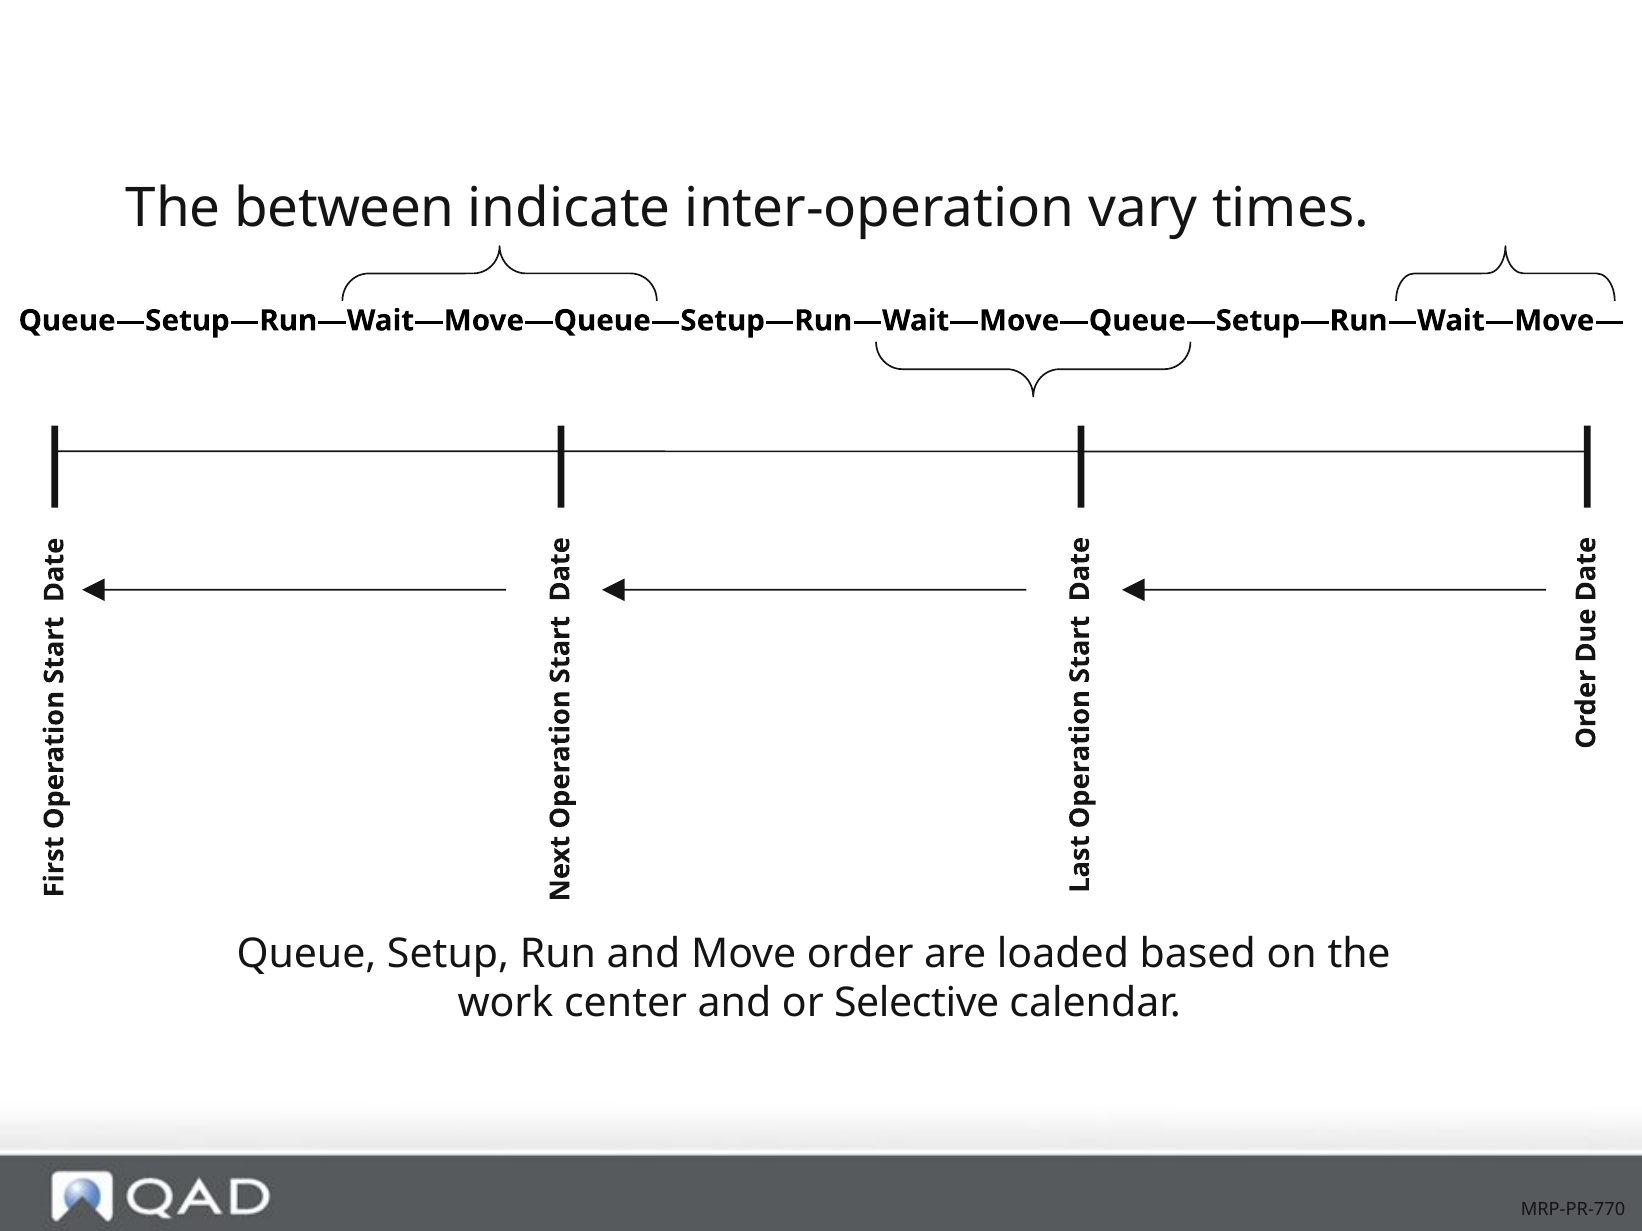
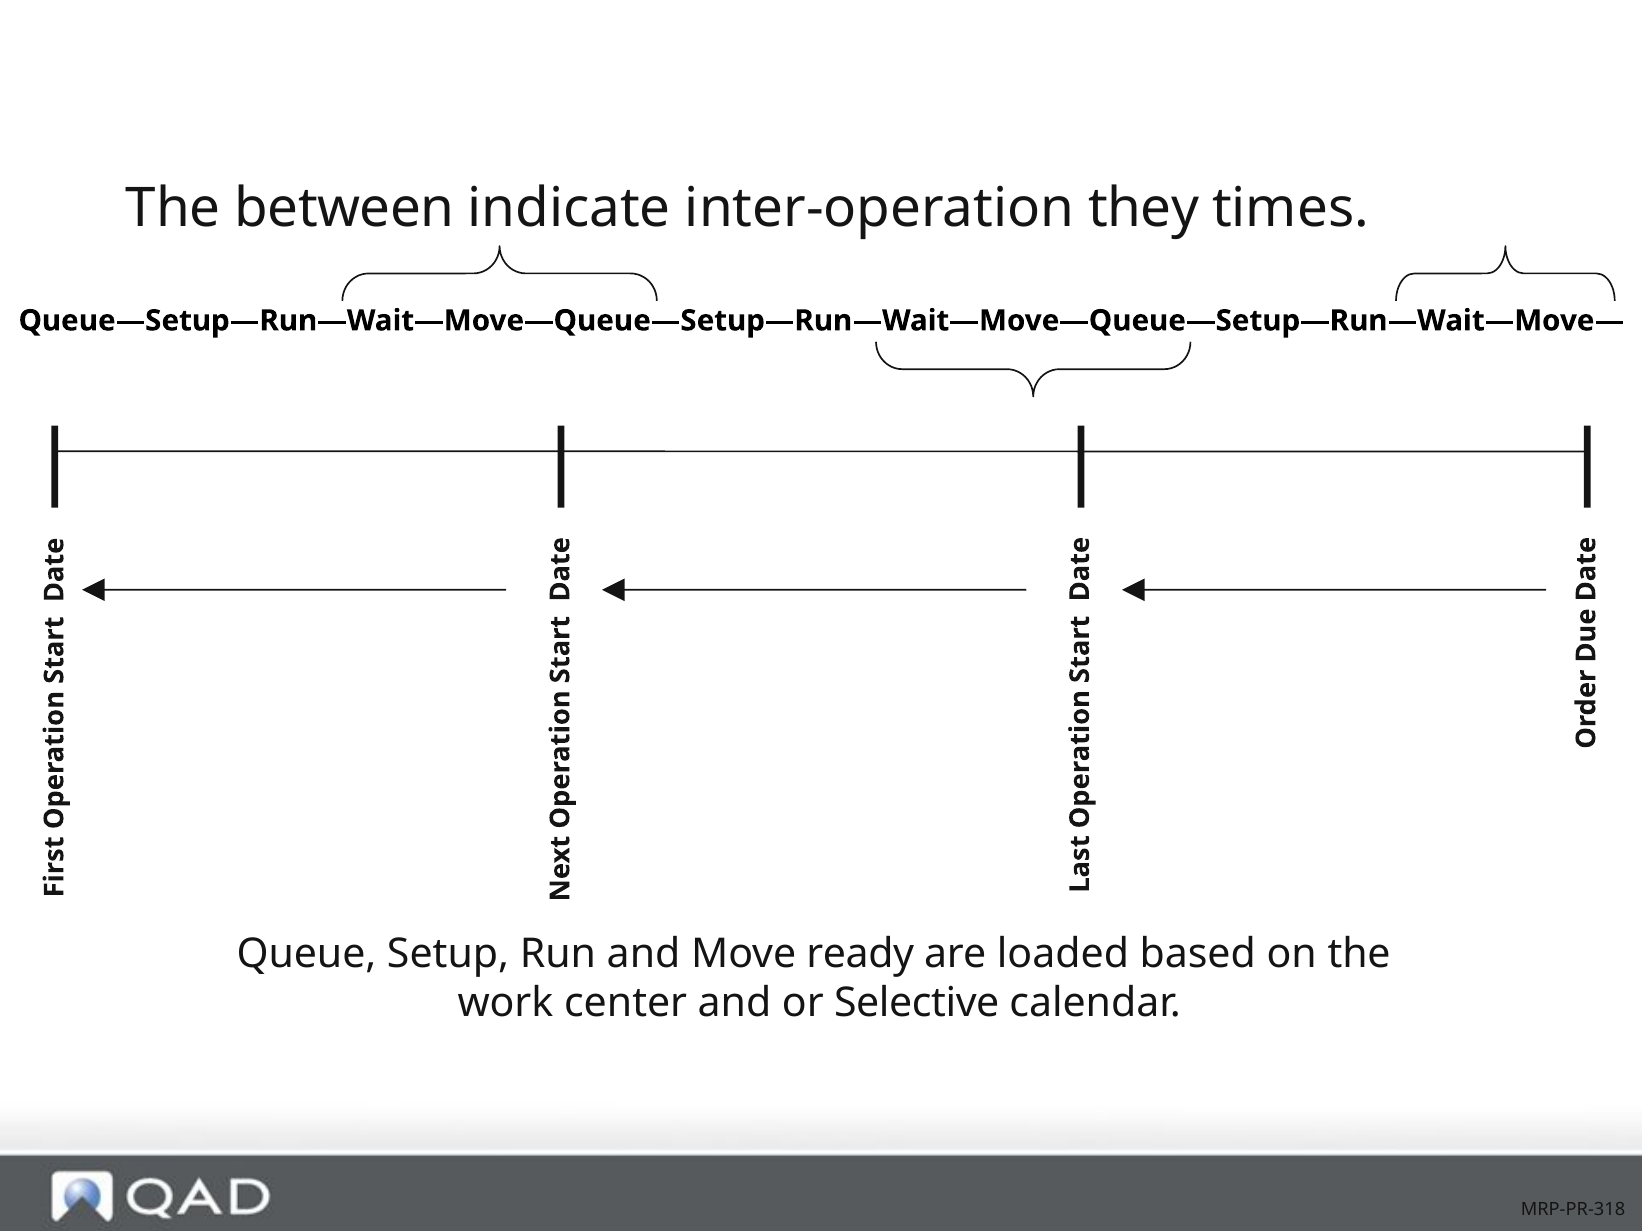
vary: vary -> they
order: order -> ready
MRP-PR-770: MRP-PR-770 -> MRP-PR-318
